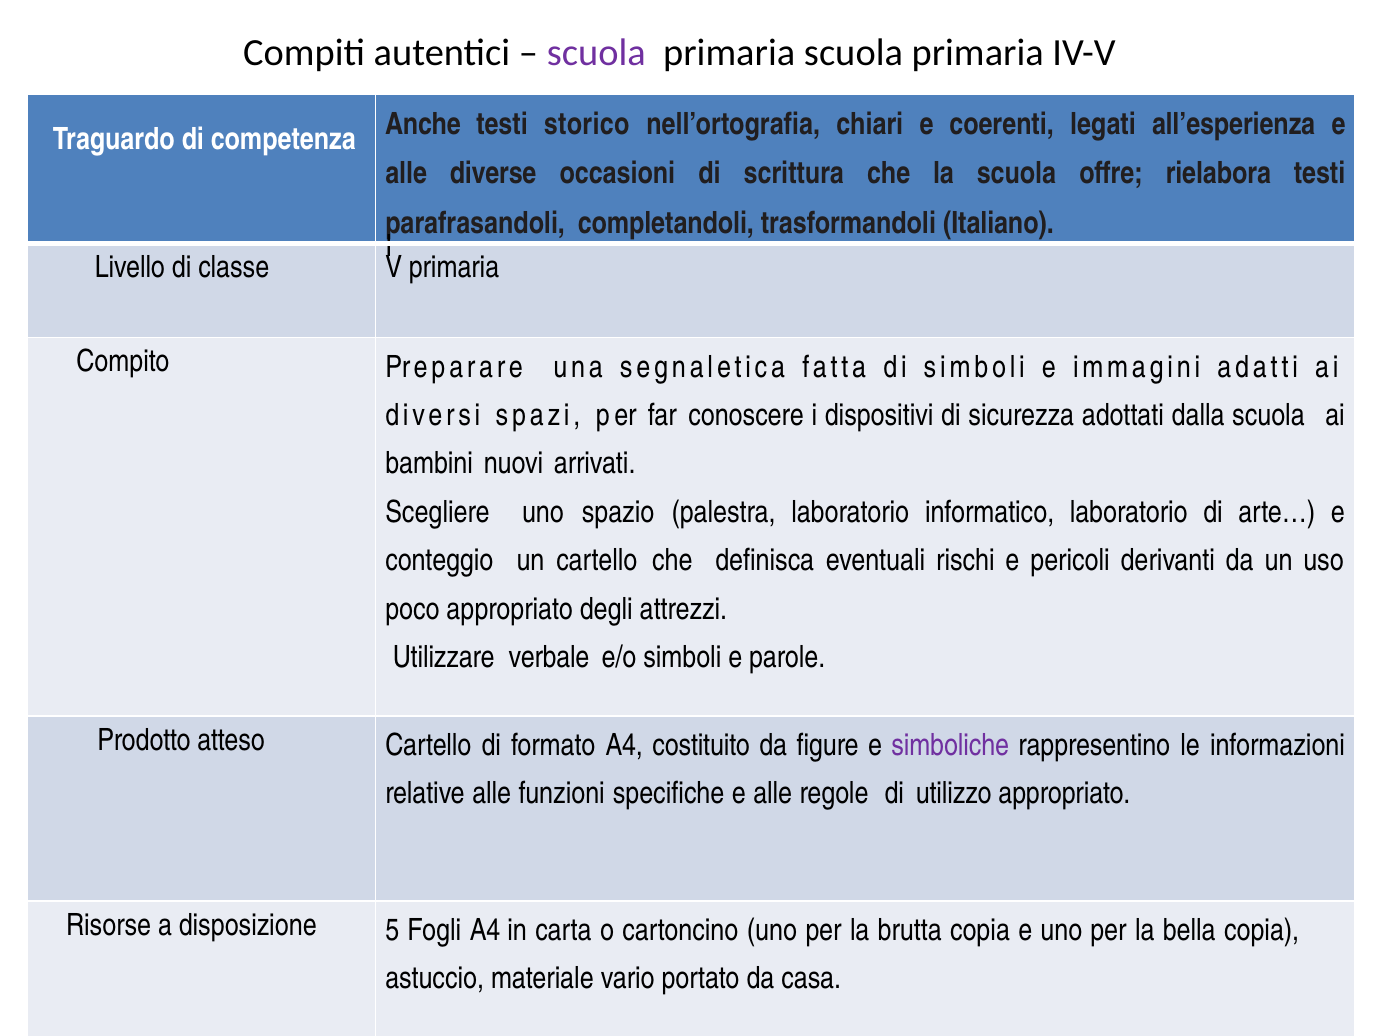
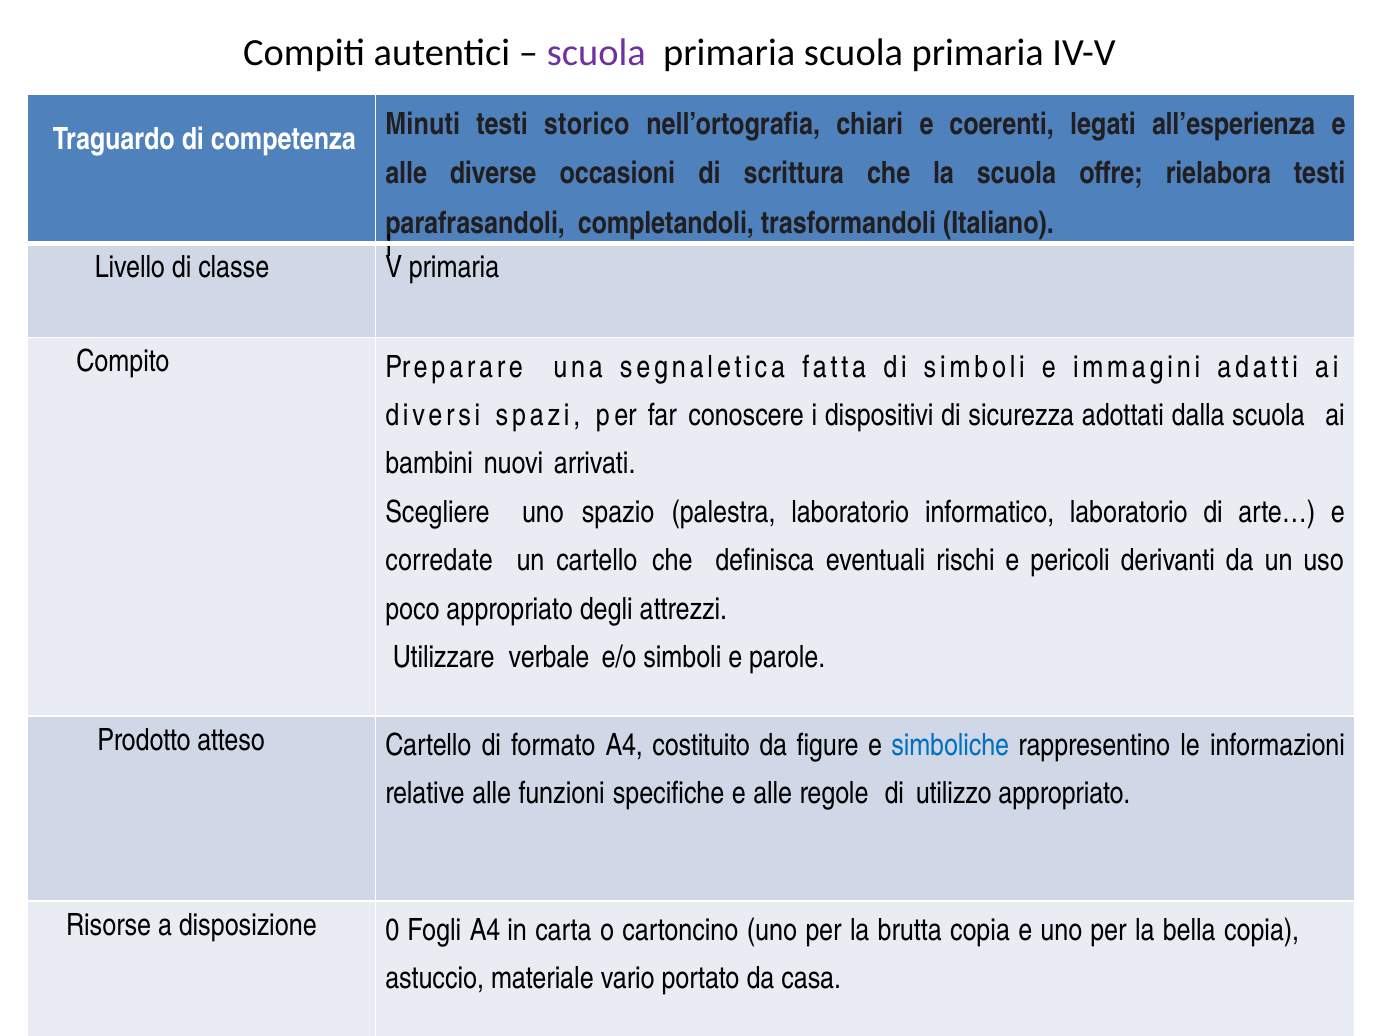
Anche: Anche -> Minuti
conteggio: conteggio -> corredate
simboliche colour: purple -> blue
5: 5 -> 0
